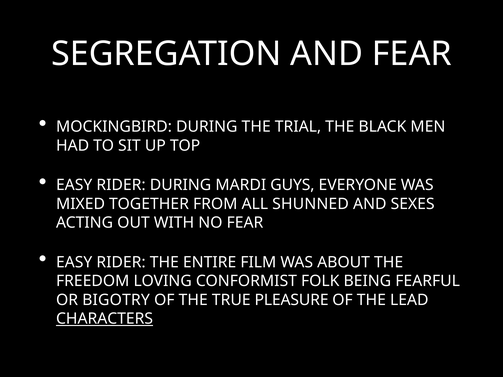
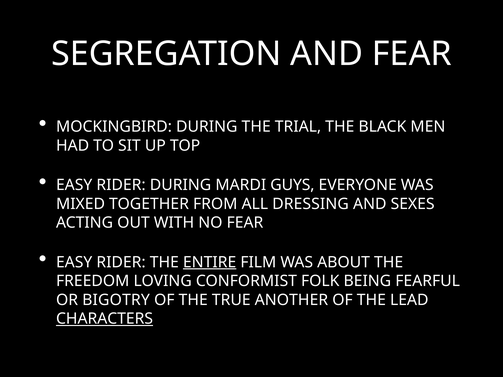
SHUNNED: SHUNNED -> DRESSING
ENTIRE underline: none -> present
PLEASURE: PLEASURE -> ANOTHER
